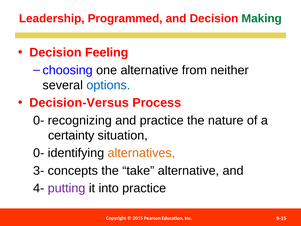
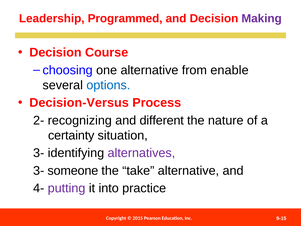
Making colour: green -> purple
Feeling: Feeling -> Course
neither: neither -> enable
0- at (39, 120): 0- -> 2-
and practice: practice -> different
0- at (39, 153): 0- -> 3-
alternatives colour: orange -> purple
concepts: concepts -> someone
